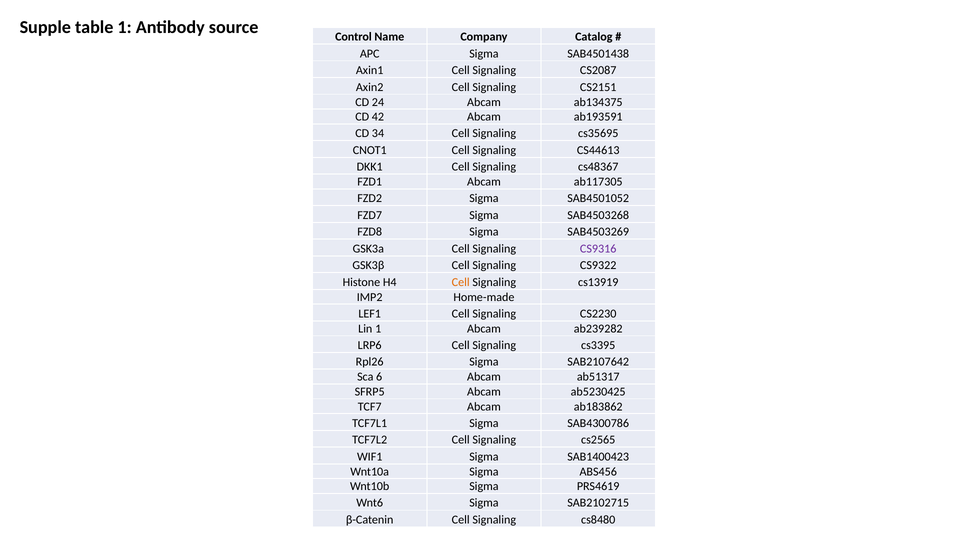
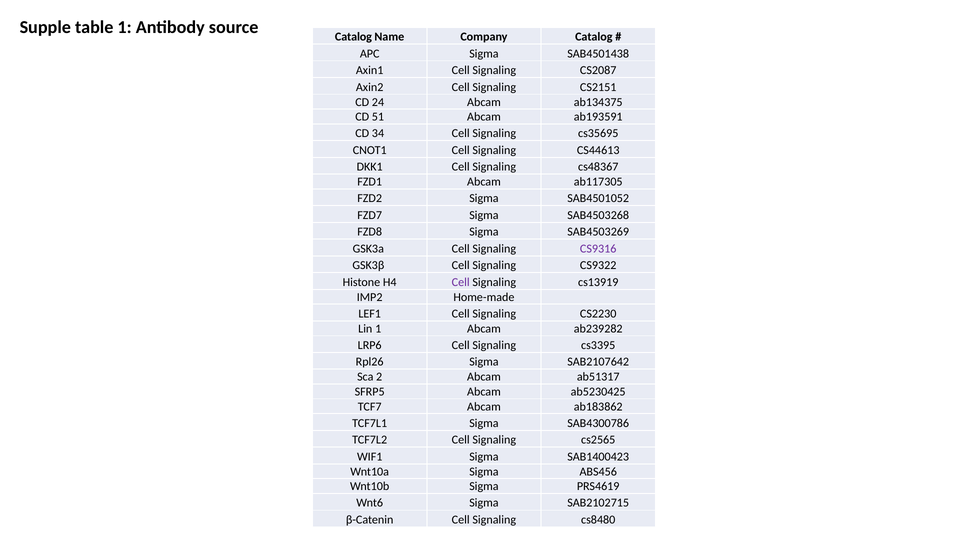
Control at (353, 37): Control -> Catalog
42: 42 -> 51
Cell at (461, 282) colour: orange -> purple
6: 6 -> 2
